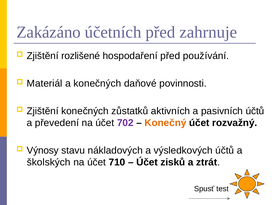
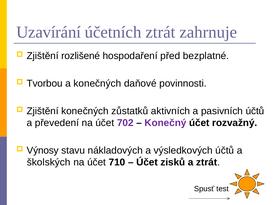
Zakázáno: Zakázáno -> Uzavírání
účetních před: před -> ztrát
používání: používání -> bezplatné
Materiál: Materiál -> Tvorbou
Konečný colour: orange -> purple
